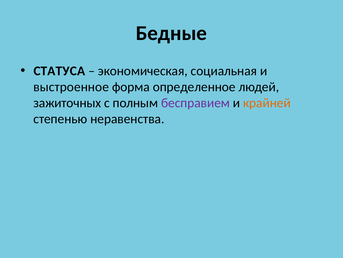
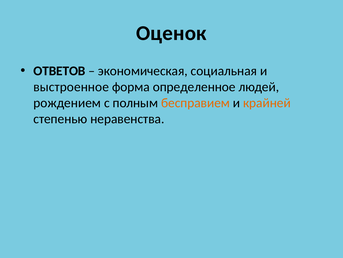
Бедные: Бедные -> Оценок
СТАТУСА: СТАТУСА -> ОТВЕТОВ
зажиточных: зажиточных -> рождением
бесправием colour: purple -> orange
